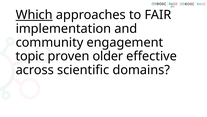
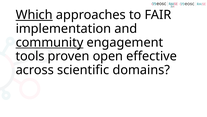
community underline: none -> present
topic: topic -> tools
older: older -> open
